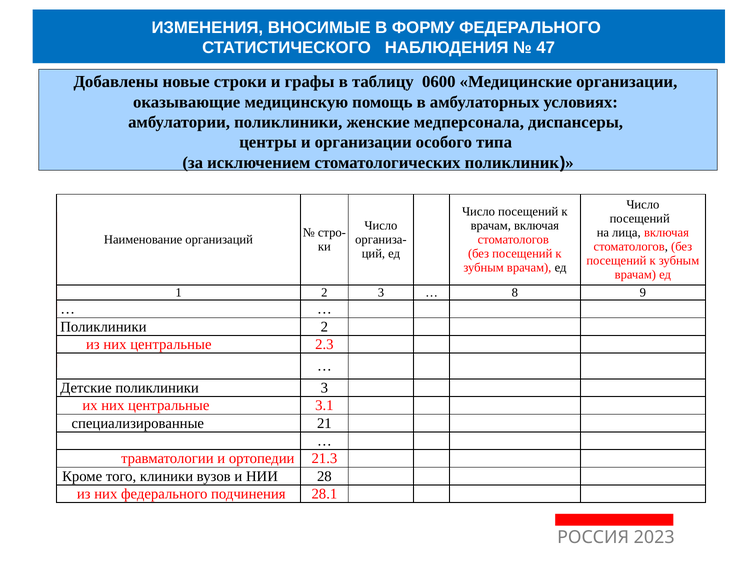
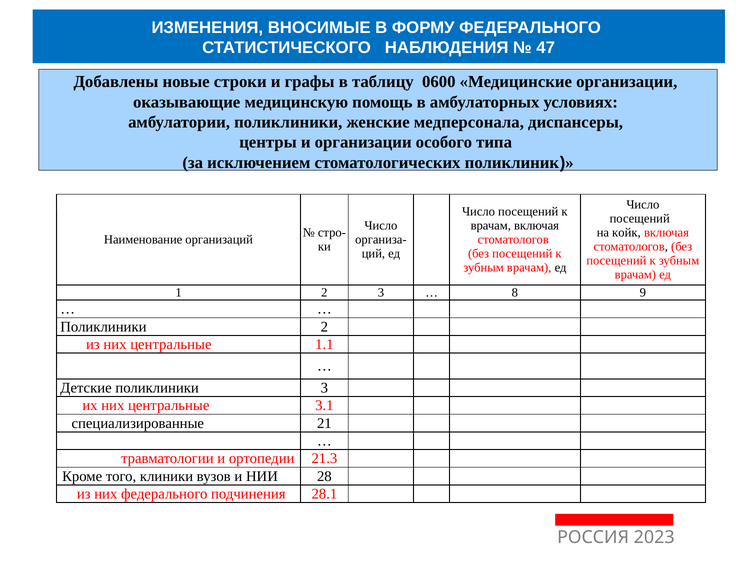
лица: лица -> койк
2.3: 2.3 -> 1.1
